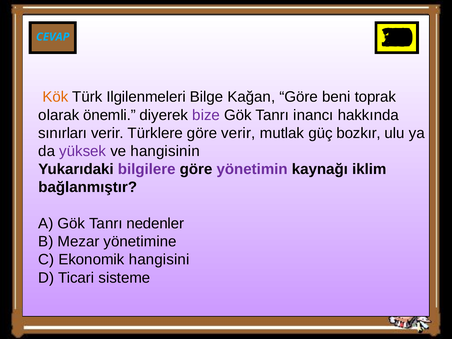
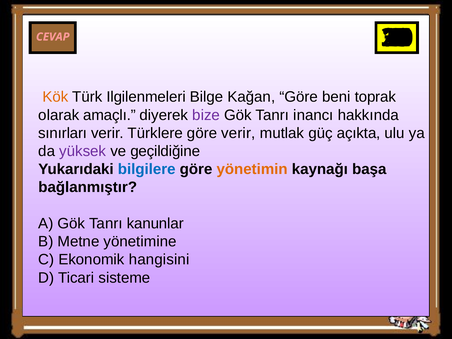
CEVAP colour: light blue -> pink
önemli: önemli -> amaçlı
bozkır: bozkır -> açıkta
hangisinin: hangisinin -> geçildiğine
bilgilere colour: purple -> blue
yönetimin colour: purple -> orange
iklim: iklim -> başa
nedenler: nedenler -> kanunlar
Mezar: Mezar -> Metne
